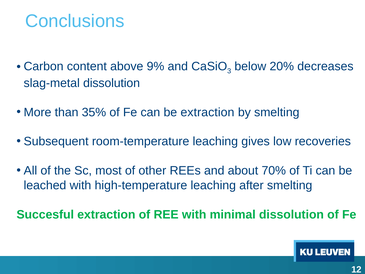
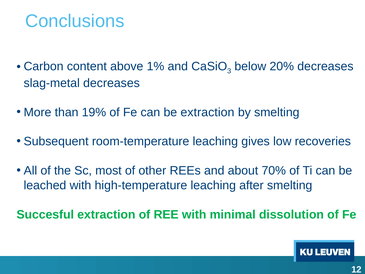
9%: 9% -> 1%
slag-metal dissolution: dissolution -> decreases
35%: 35% -> 19%
